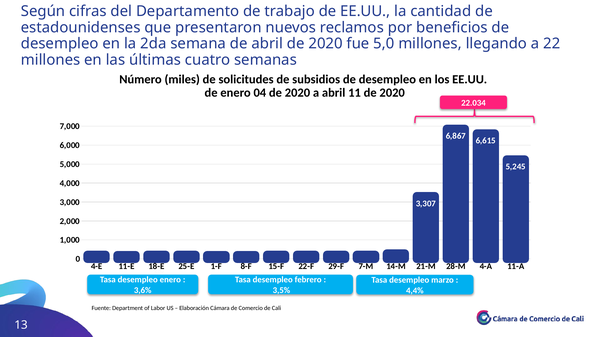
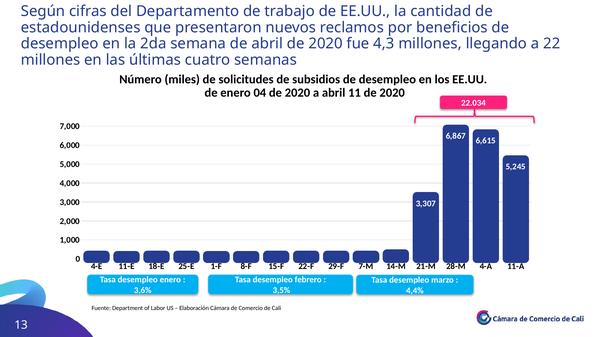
5,0: 5,0 -> 4,3
